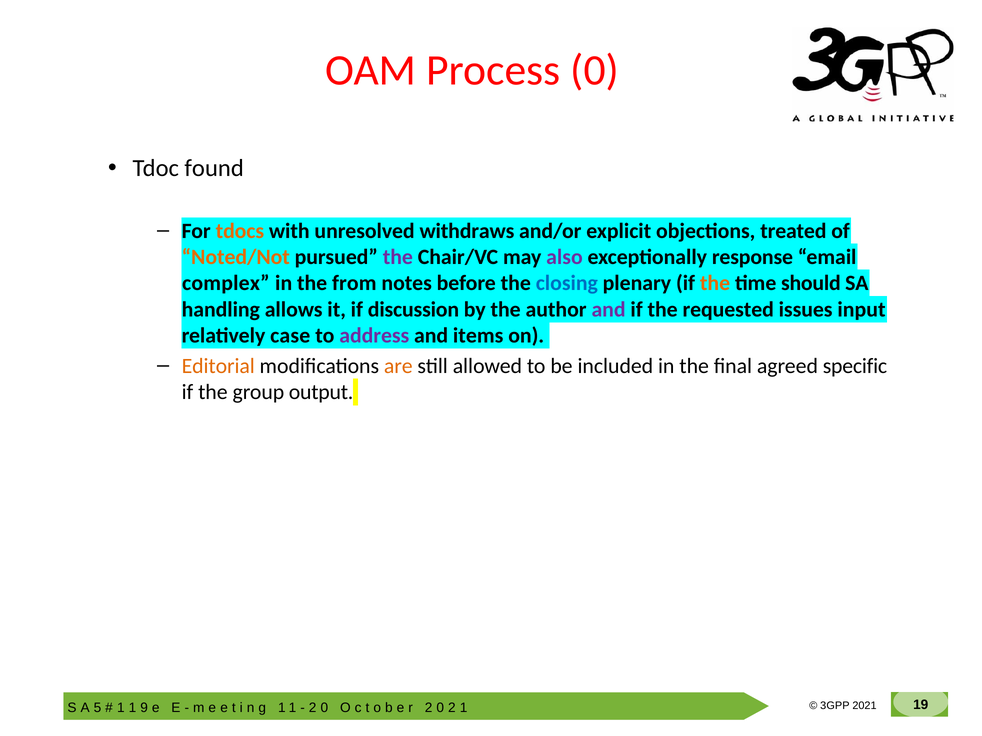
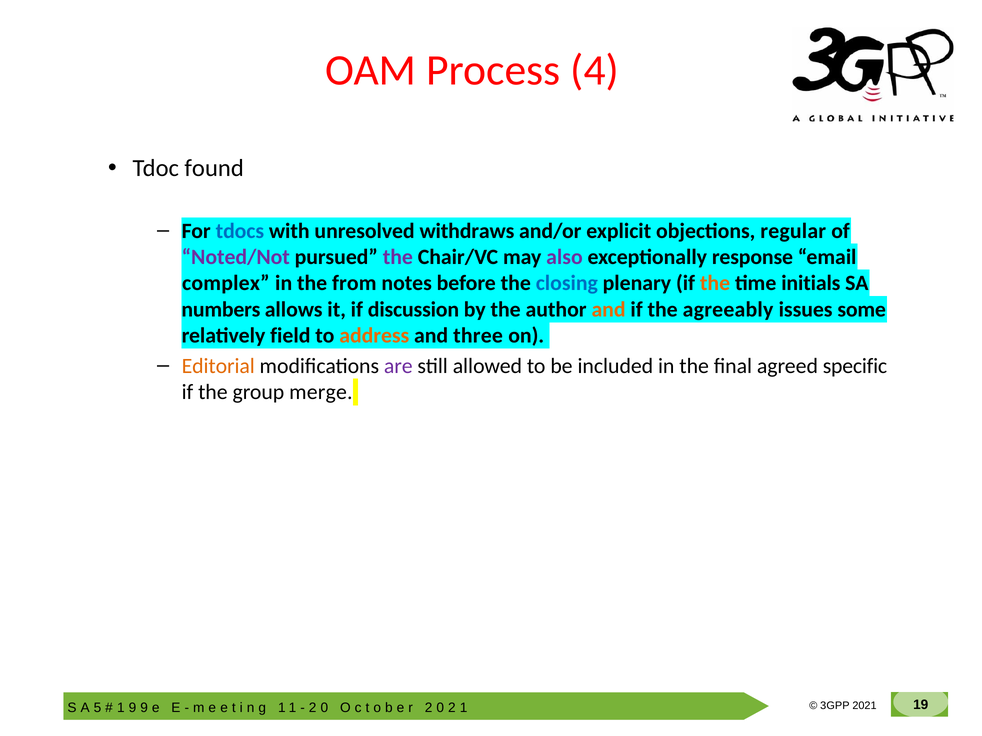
Process 0: 0 -> 4
tdocs colour: orange -> blue
treated: treated -> regular
Noted/Not colour: orange -> purple
should: should -> initials
handling: handling -> numbers
and at (609, 310) colour: purple -> orange
requested: requested -> agreeably
input: input -> some
case: case -> field
address colour: purple -> orange
items: items -> three
are colour: orange -> purple
output: output -> merge
1 at (132, 708): 1 -> 9
